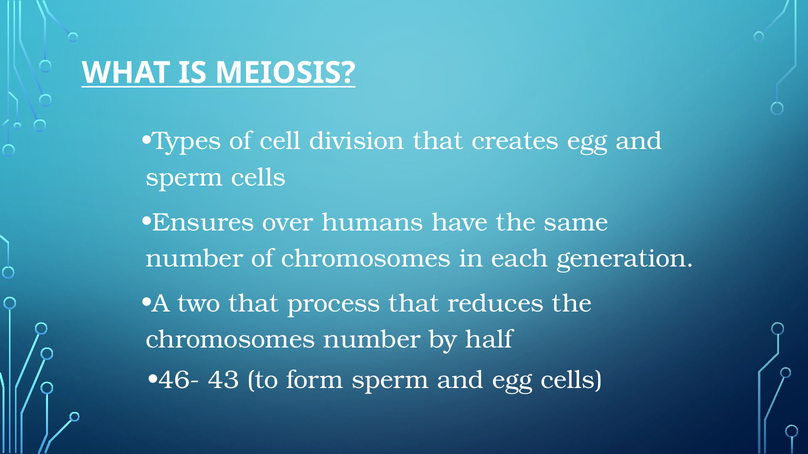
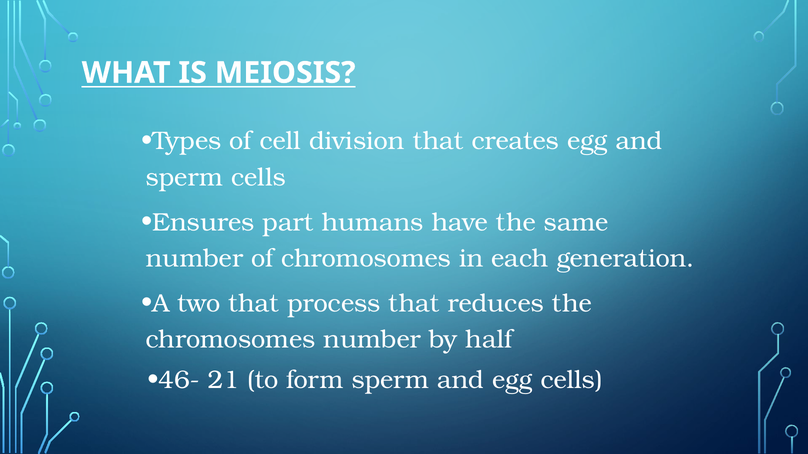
over: over -> part
43: 43 -> 21
